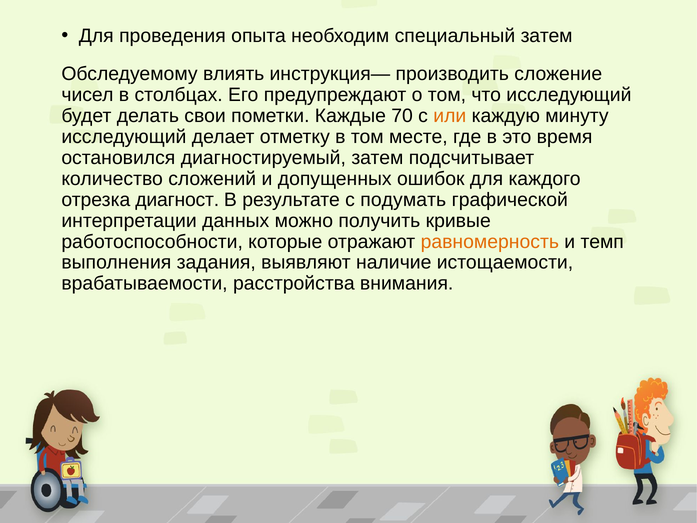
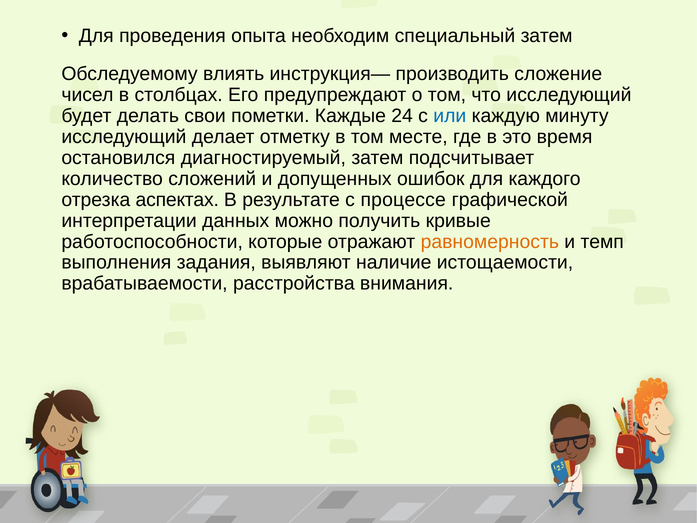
70: 70 -> 24
или colour: orange -> blue
диагност: диагност -> аспектах
подумать: подумать -> процессе
